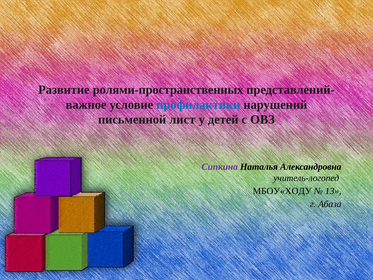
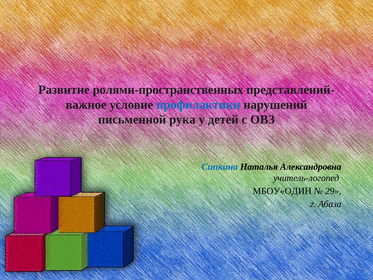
лист: лист -> рука
Сипкина colour: purple -> blue
МБОУ«ХОДУ: МБОУ«ХОДУ -> МБОУ«ОДИН
13: 13 -> 29
